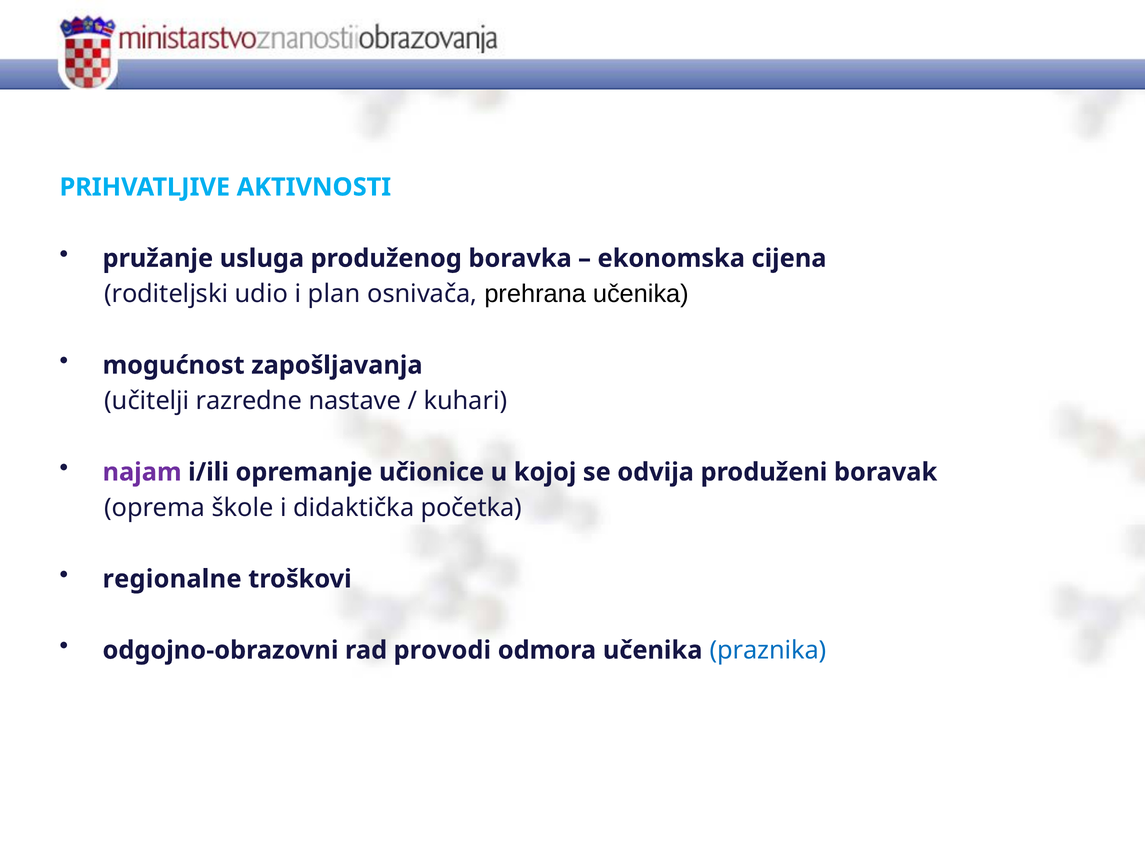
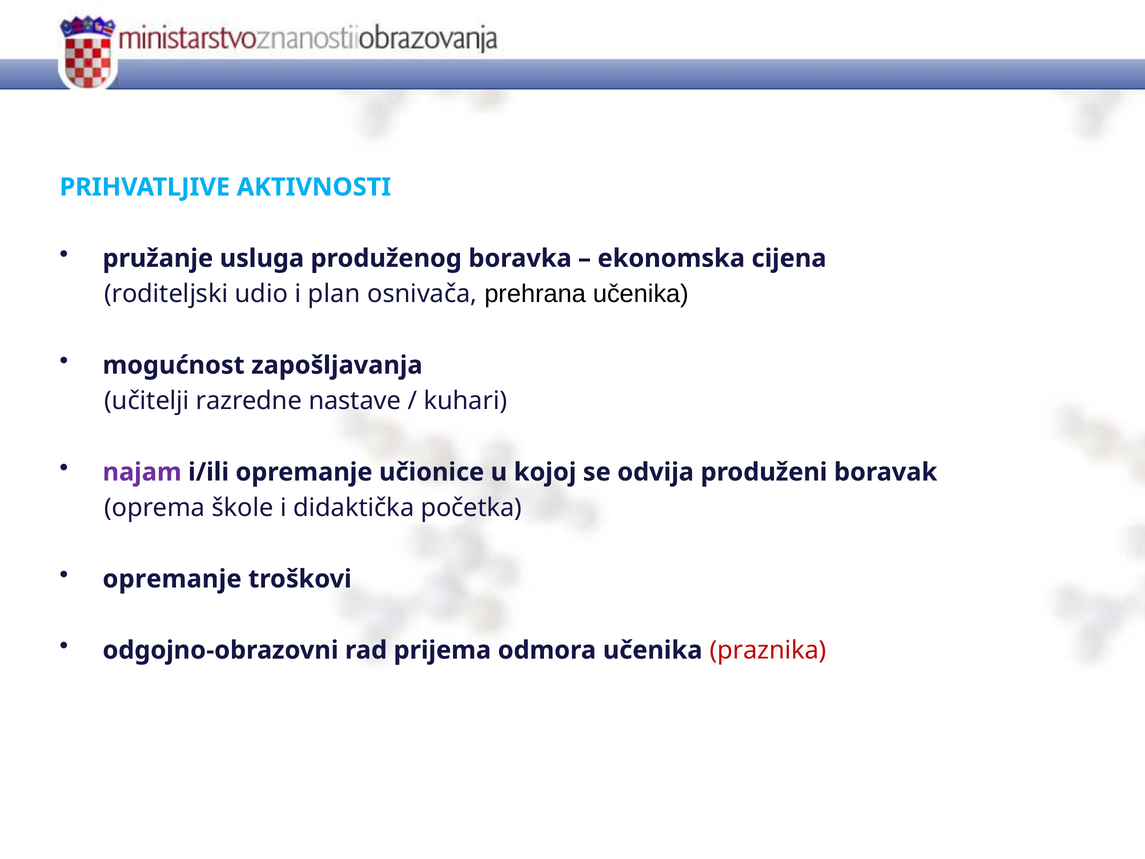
regionalne at (172, 579): regionalne -> opremanje
provodi: provodi -> prijema
praznika colour: blue -> red
